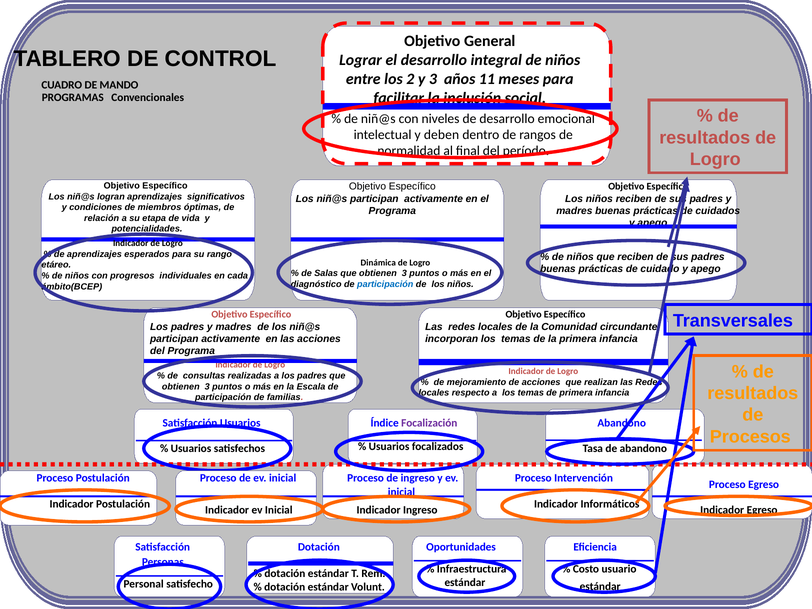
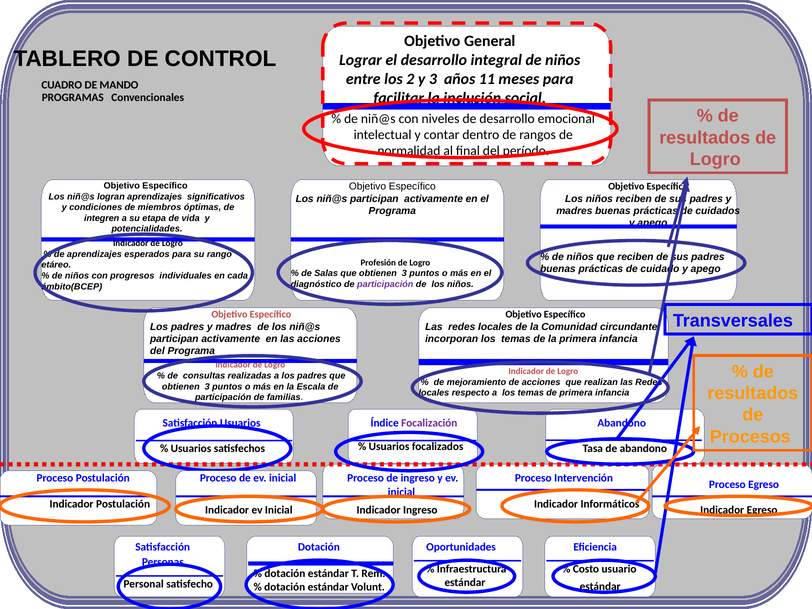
deben: deben -> contar
relación: relación -> integren
Dinámica: Dinámica -> Profesión
participación at (385, 284) colour: blue -> purple
